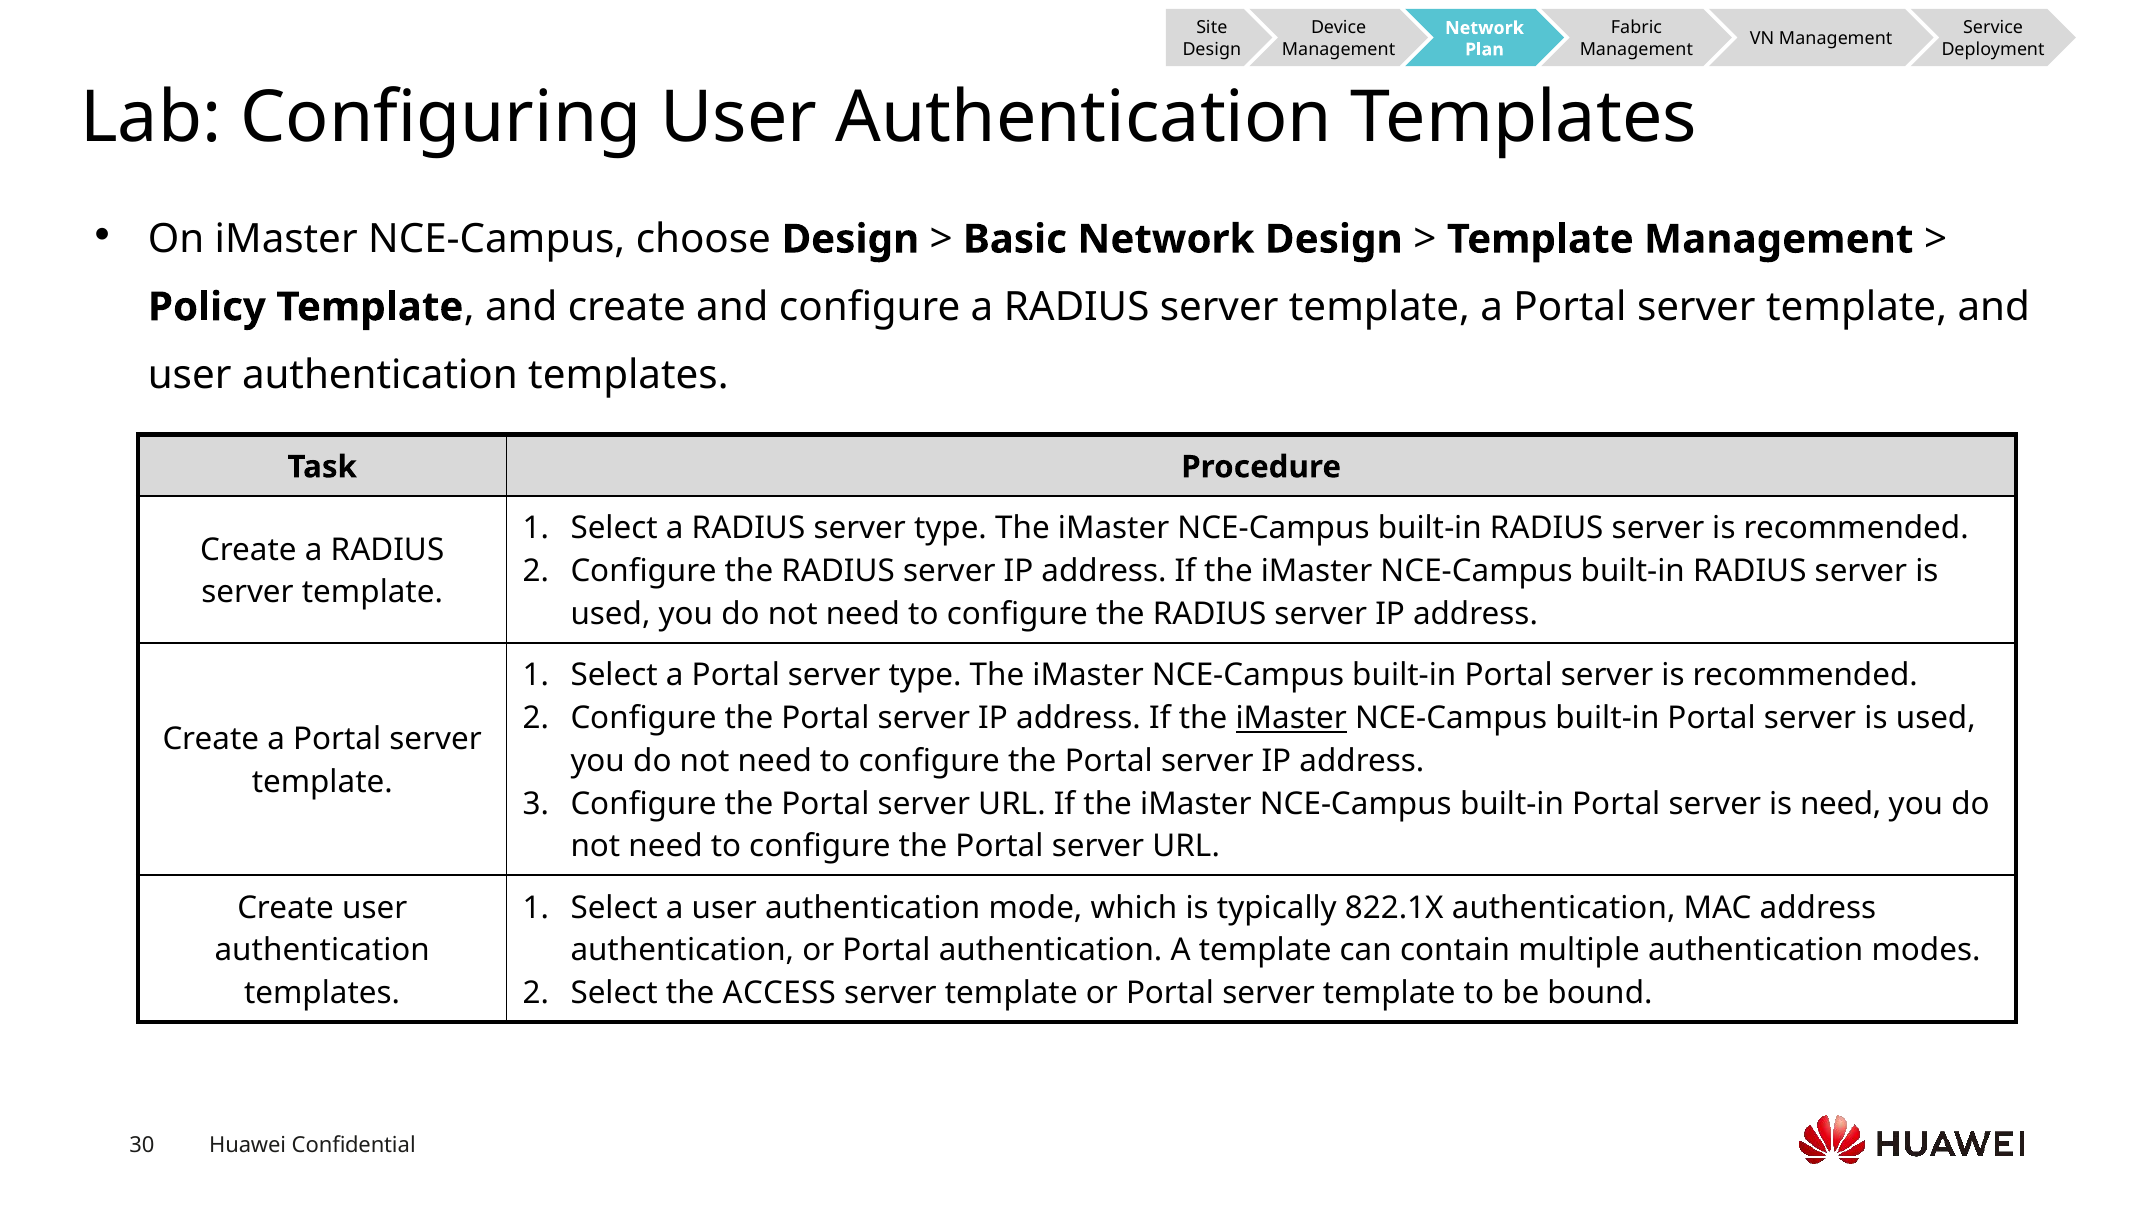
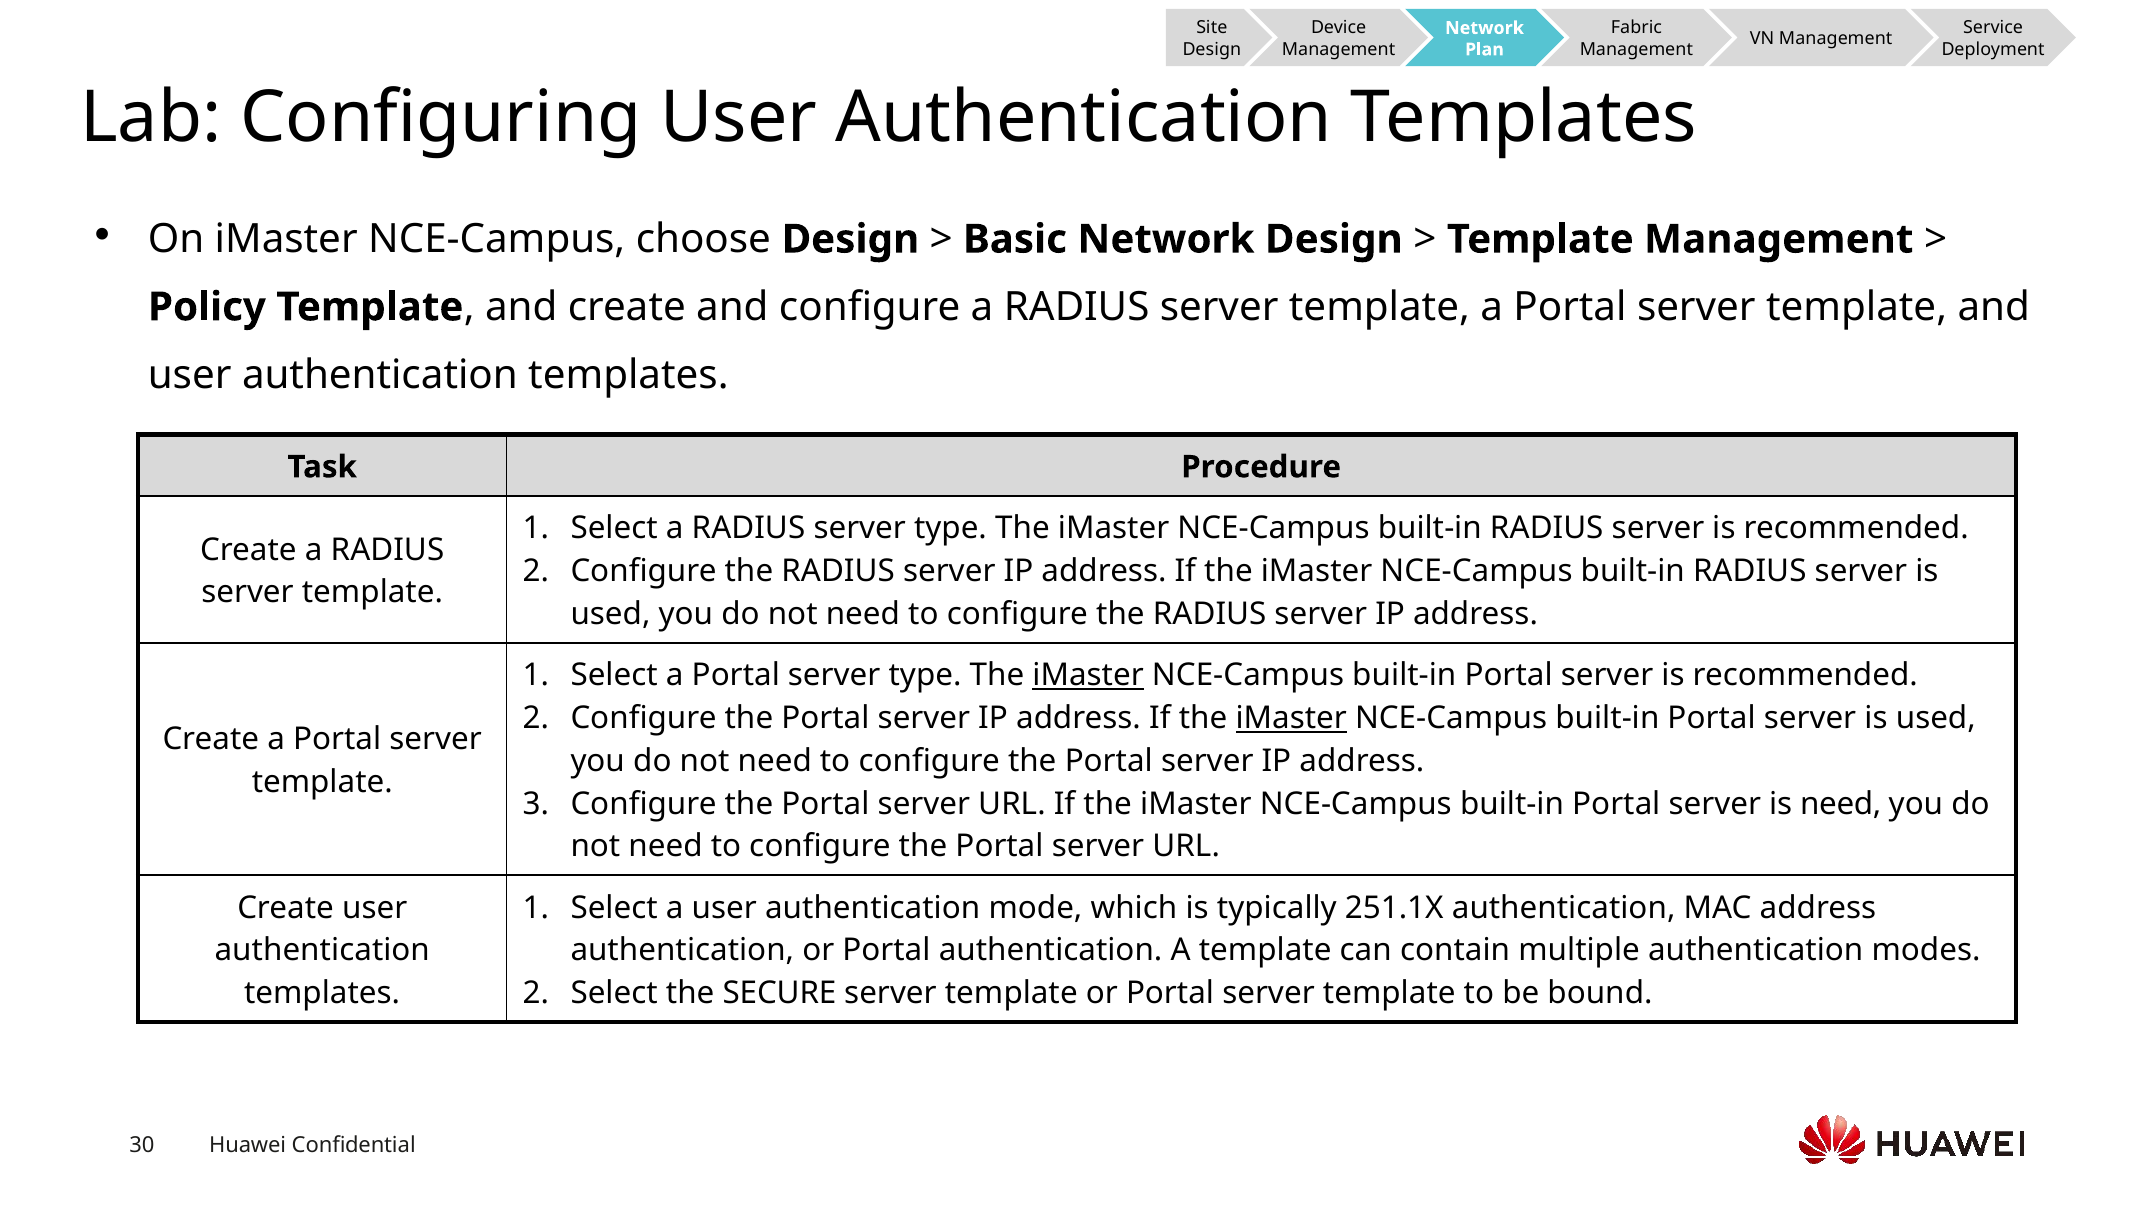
iMaster at (1088, 675) underline: none -> present
822.1X: 822.1X -> 251.1X
ACCESS: ACCESS -> SECURE
